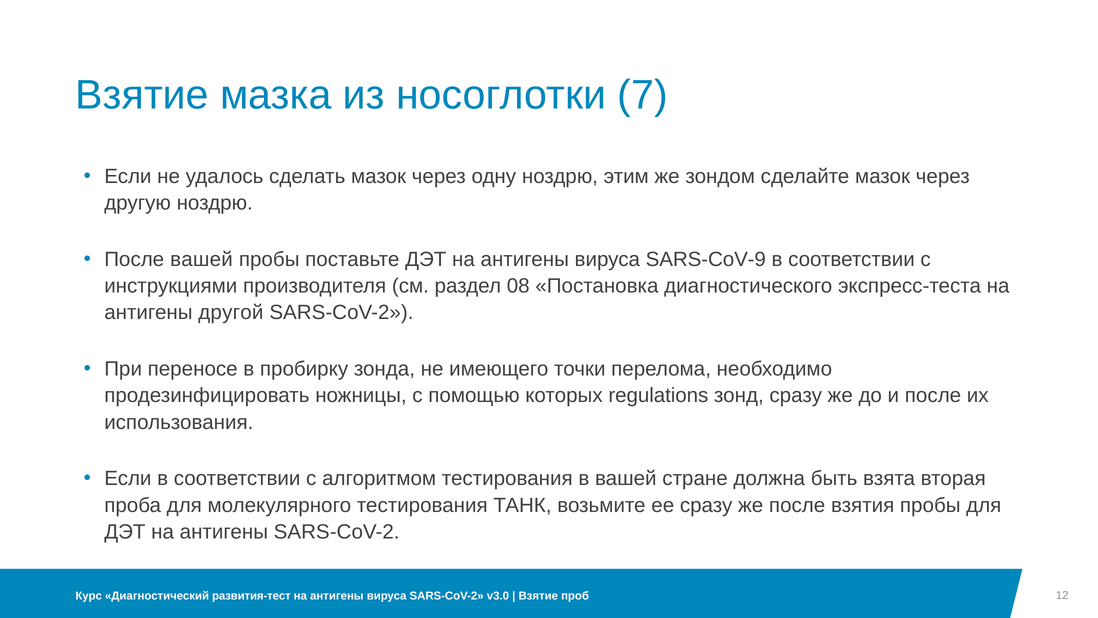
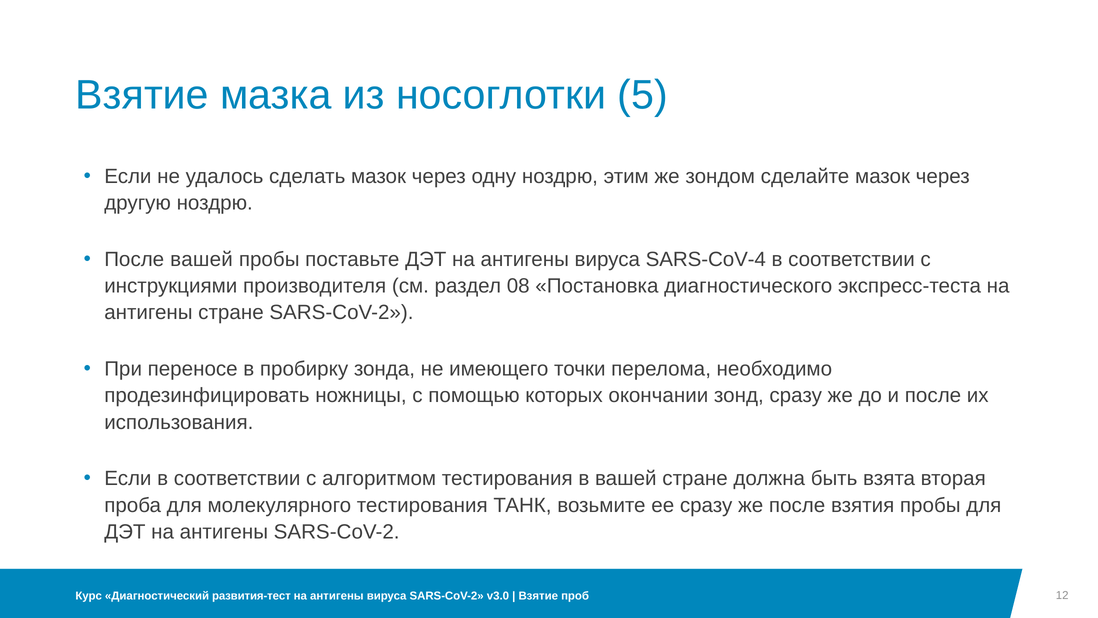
7: 7 -> 5
SARS-CoV-9: SARS-CoV-9 -> SARS-CoV-4
антигены другой: другой -> стране
regulations: regulations -> окончании
